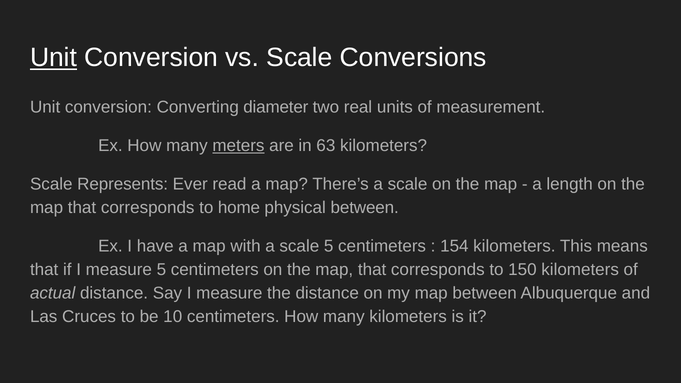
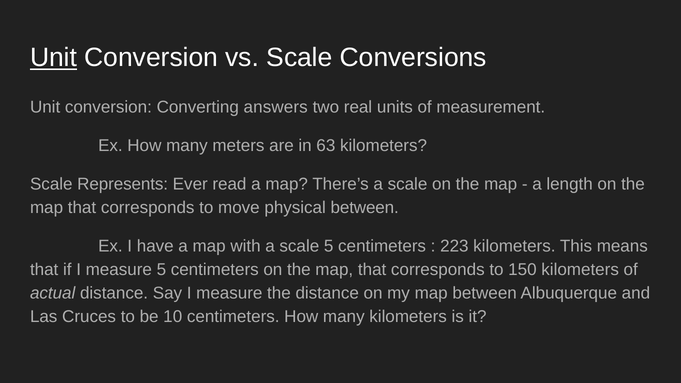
diameter: diameter -> answers
meters underline: present -> none
home: home -> move
154: 154 -> 223
